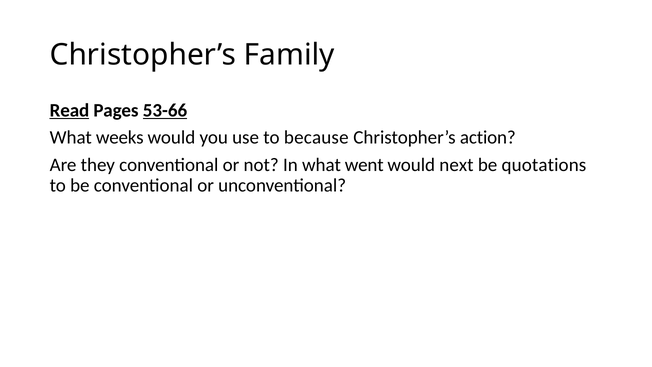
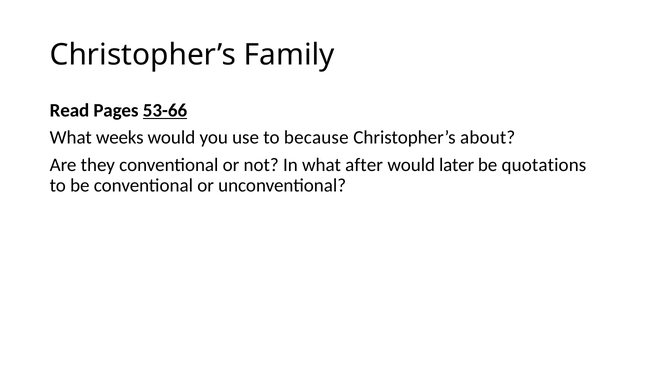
Read underline: present -> none
action: action -> about
went: went -> after
next: next -> later
